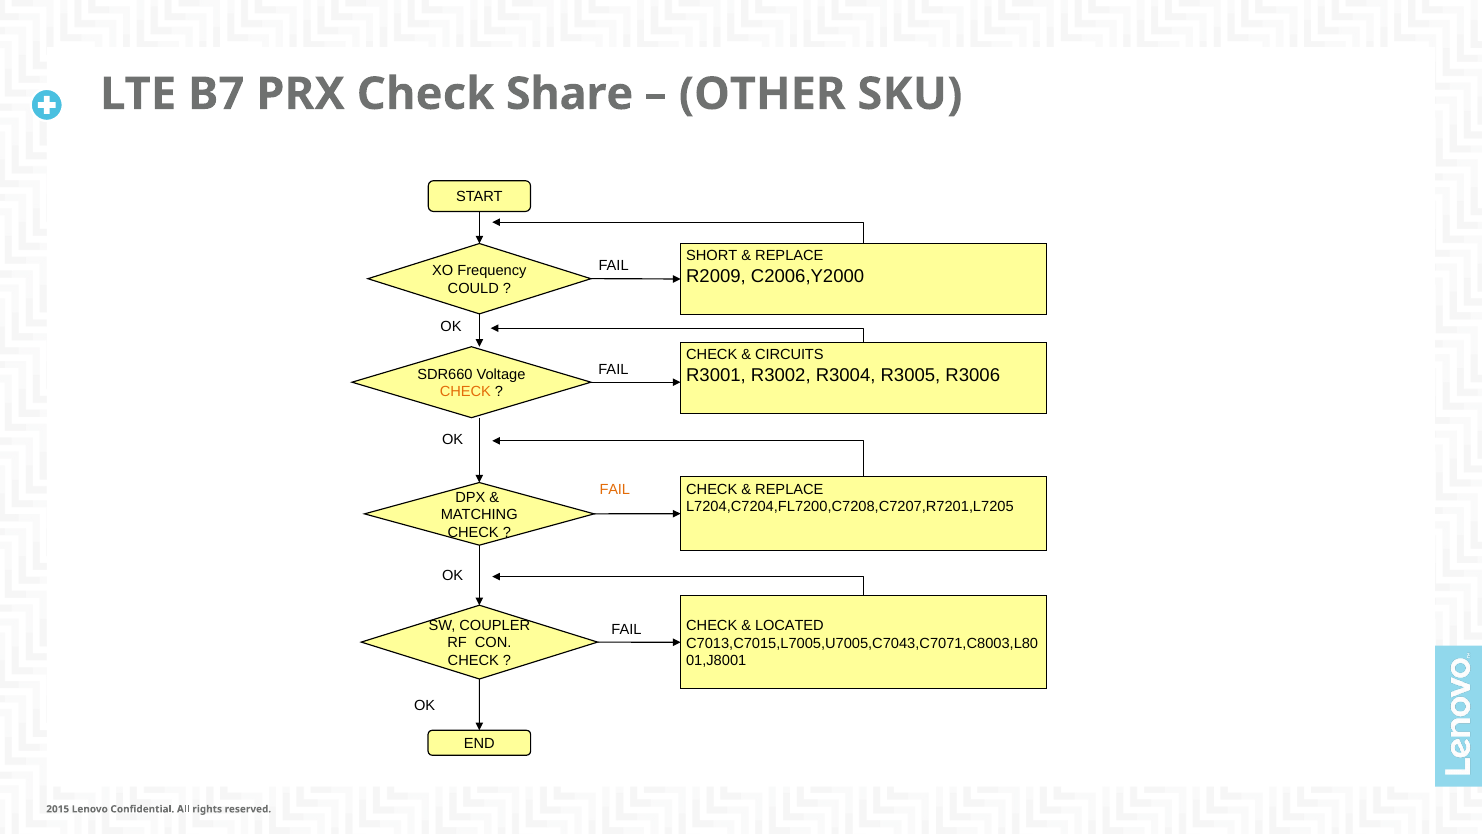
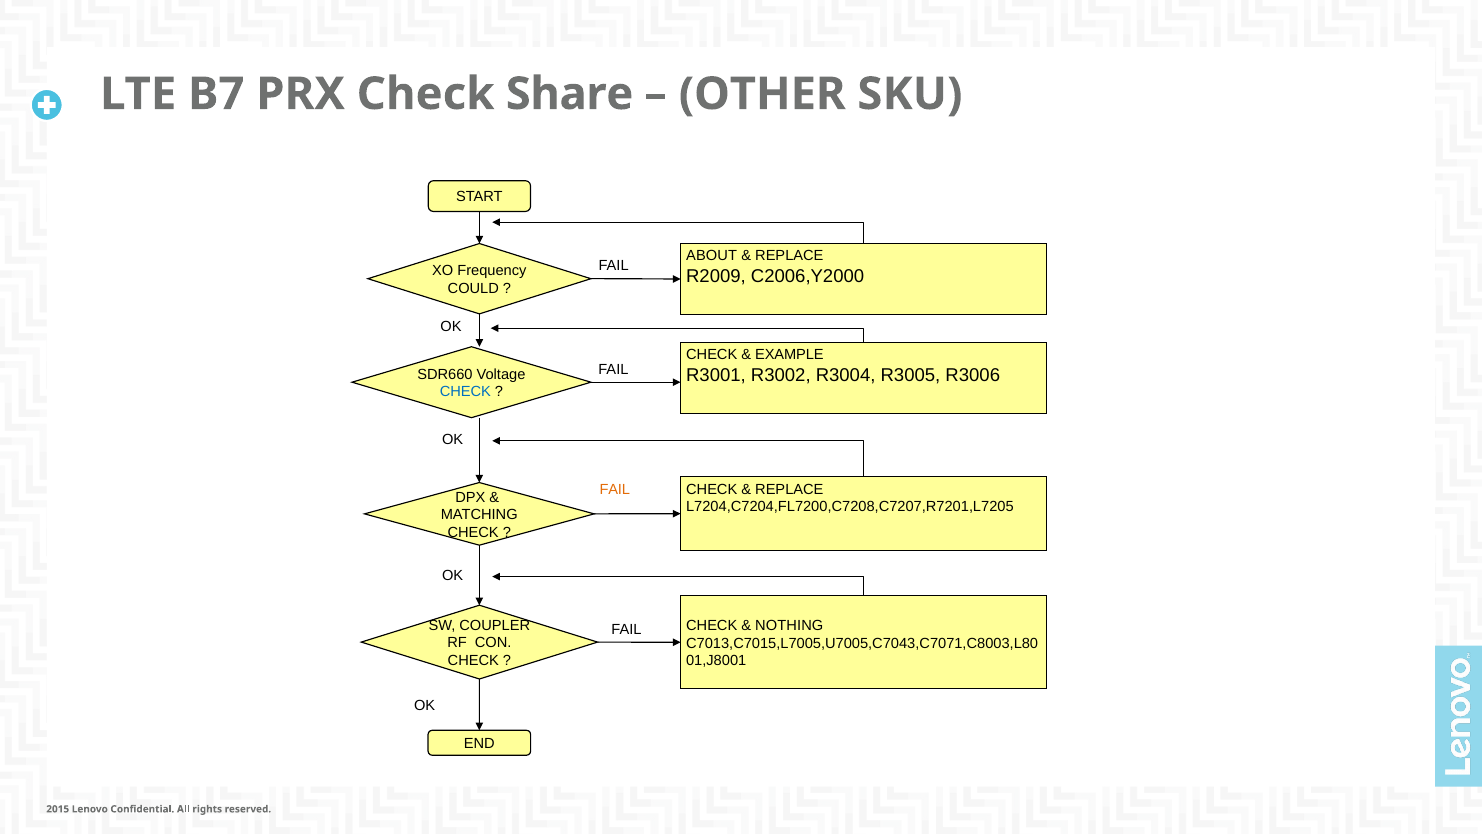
SHORT: SHORT -> ABOUT
CIRCUITS: CIRCUITS -> EXAMPLE
CHECK at (465, 392) colour: orange -> blue
LOCATED: LOCATED -> NOTHING
